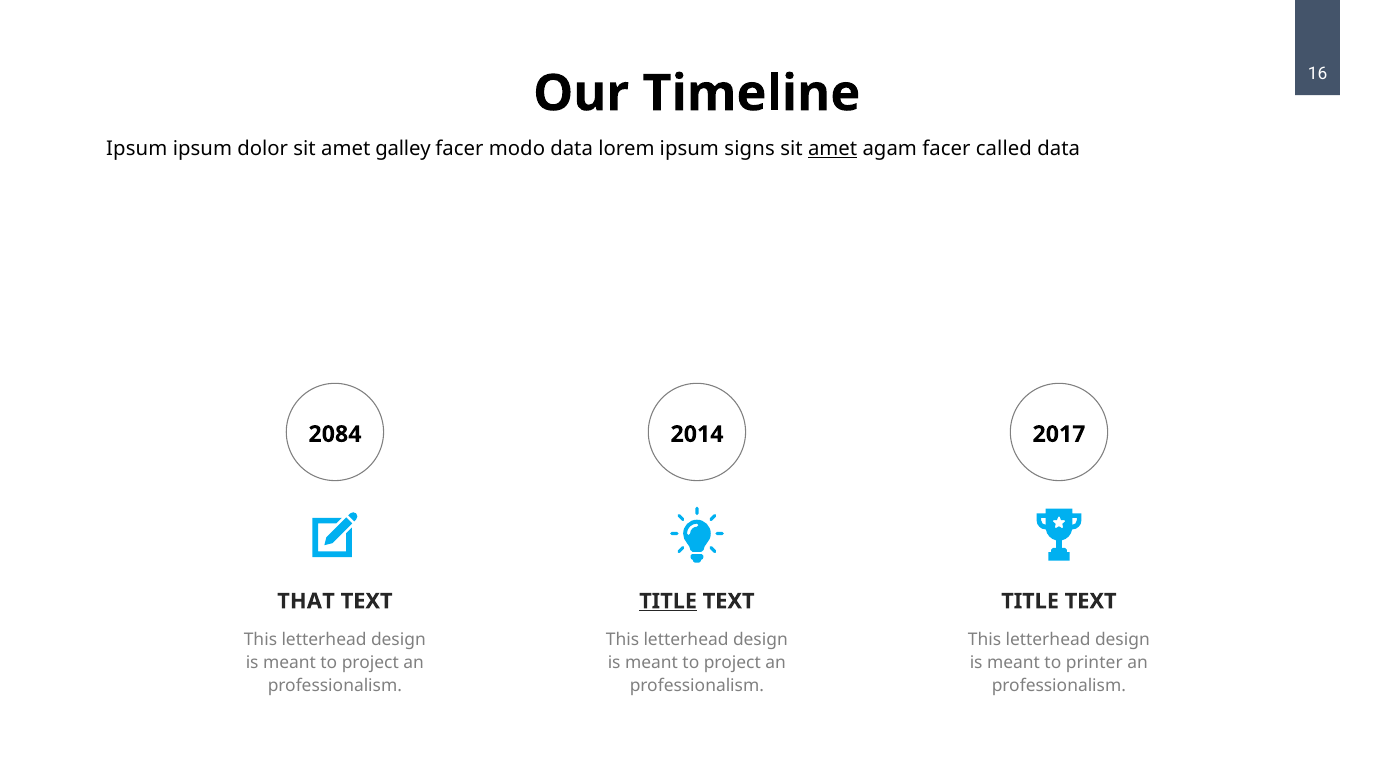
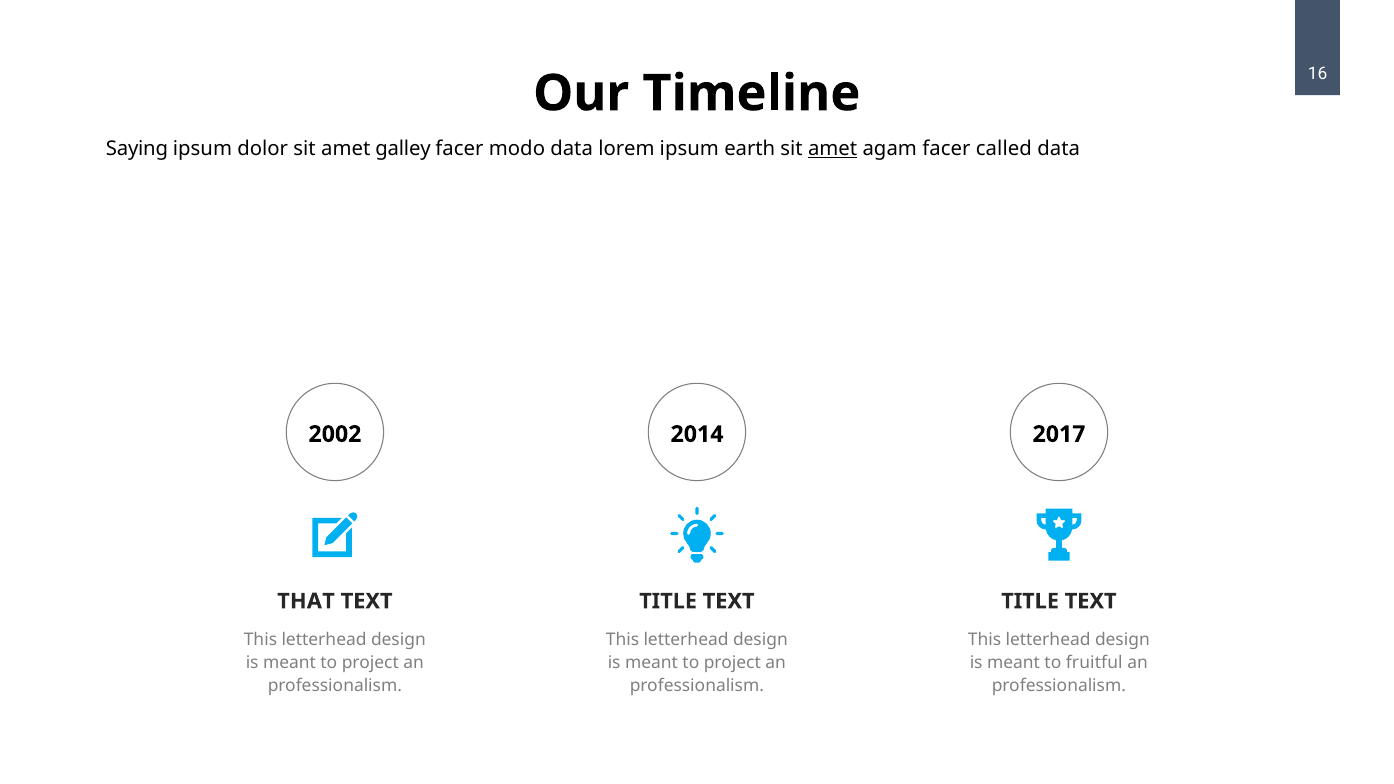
Ipsum at (137, 149): Ipsum -> Saying
signs: signs -> earth
2084: 2084 -> 2002
TITLE at (668, 601) underline: present -> none
printer: printer -> fruitful
